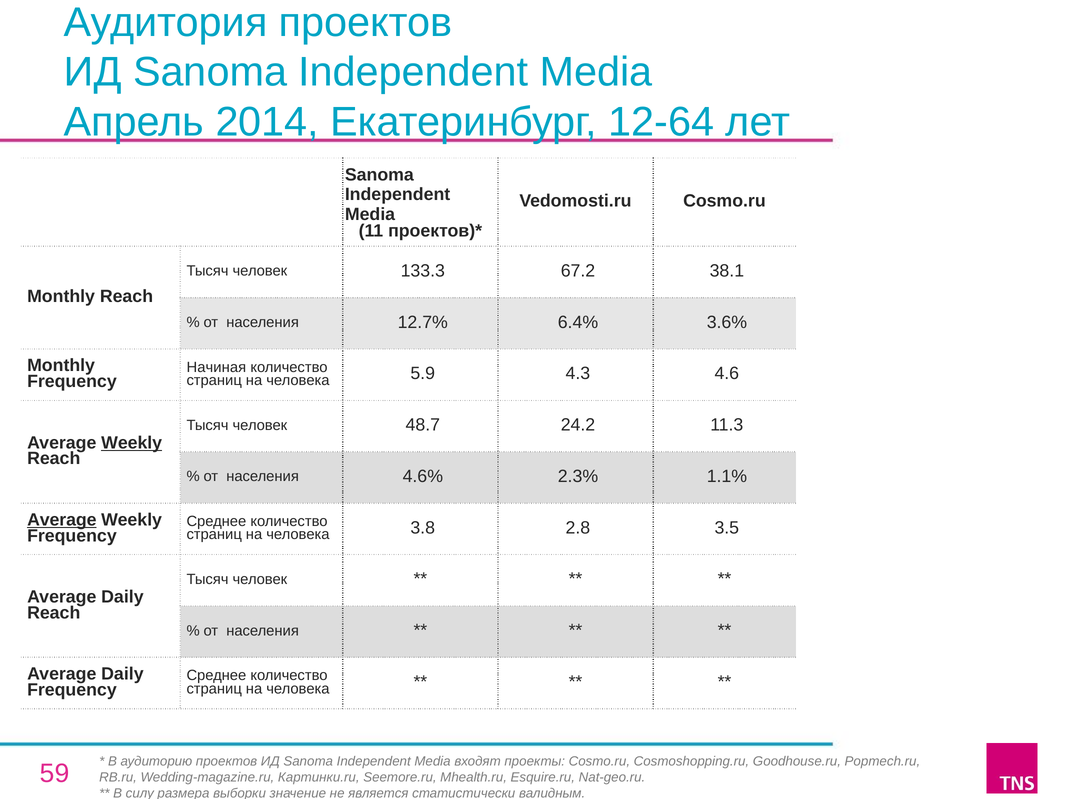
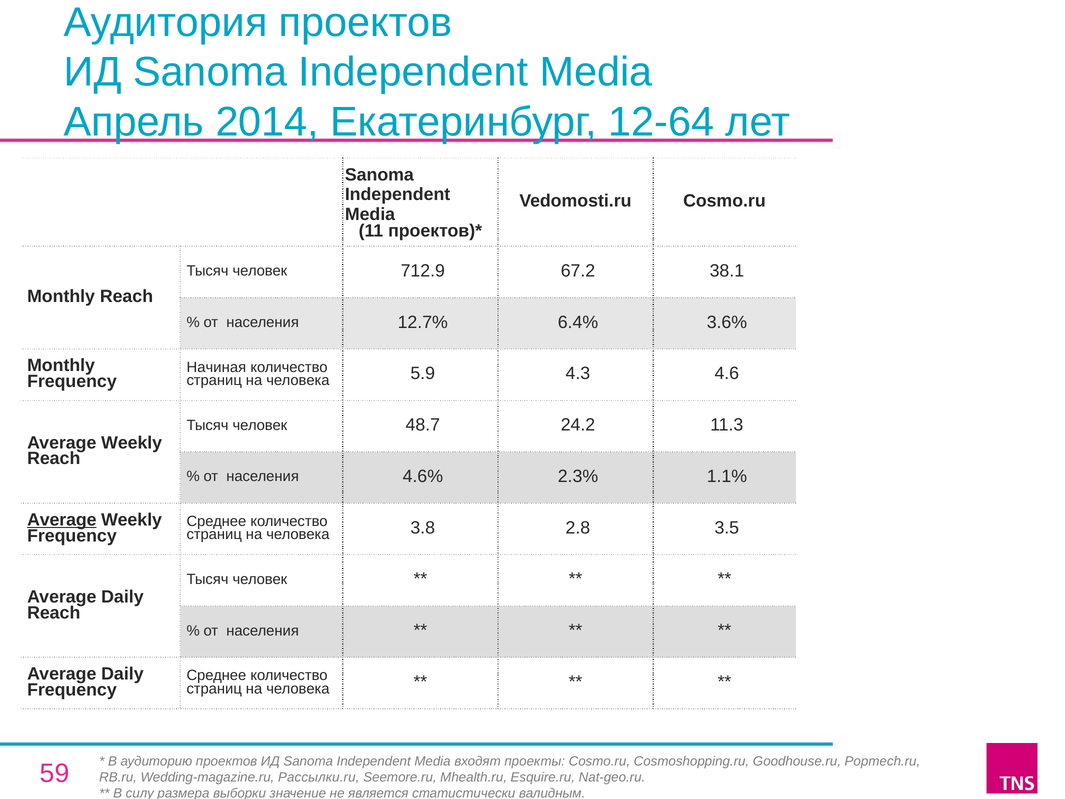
133.3: 133.3 -> 712.9
Weekly at (132, 443) underline: present -> none
Картинки.ru: Картинки.ru -> Рассылки.ru
